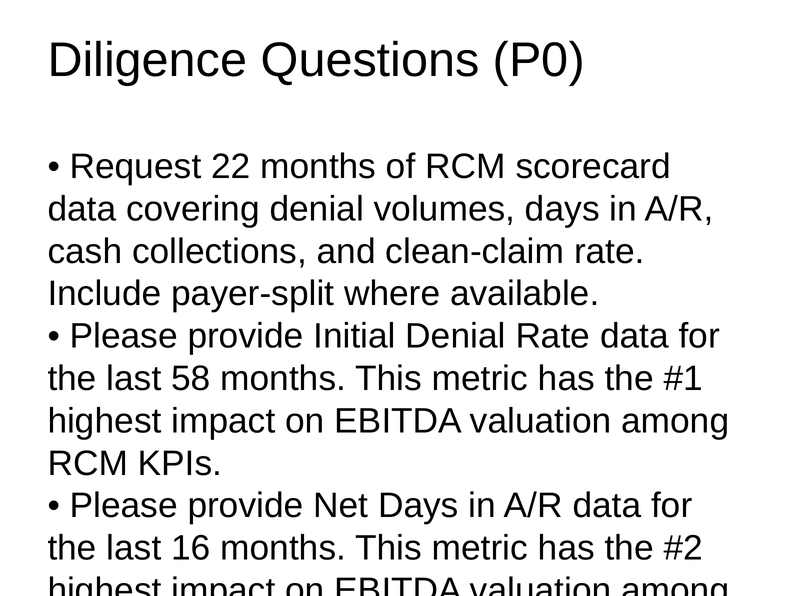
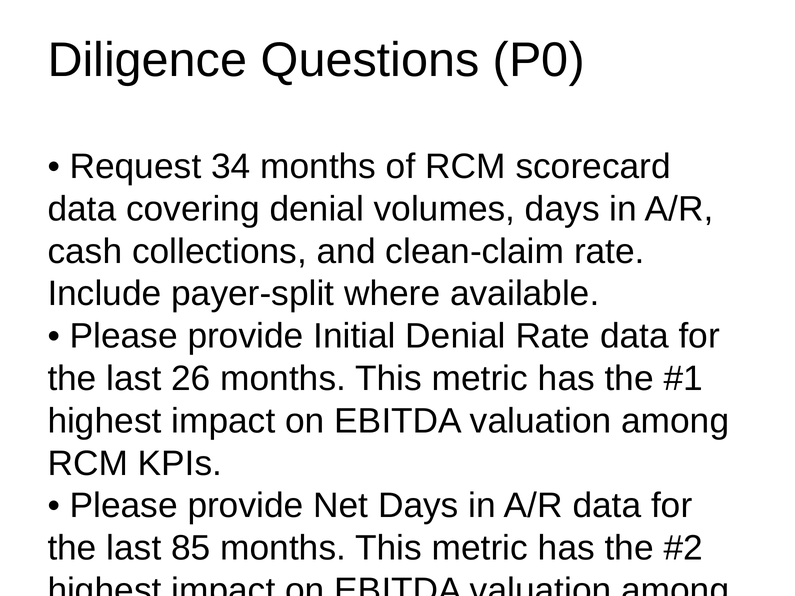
22: 22 -> 34
58: 58 -> 26
16: 16 -> 85
